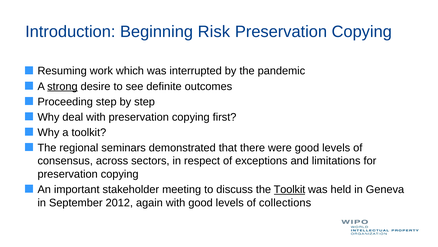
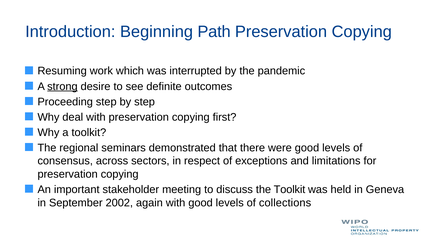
Risk: Risk -> Path
Toolkit at (290, 189) underline: present -> none
2012: 2012 -> 2002
